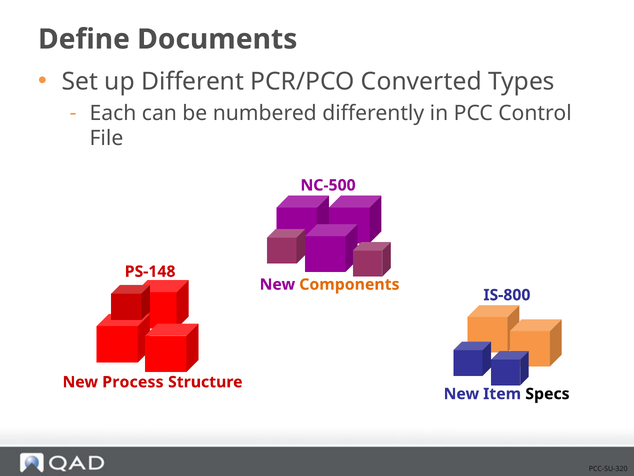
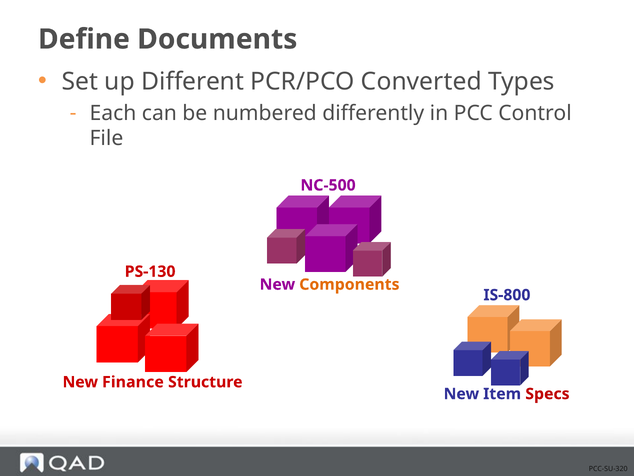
PS-148: PS-148 -> PS-130
Process: Process -> Finance
Specs colour: black -> red
